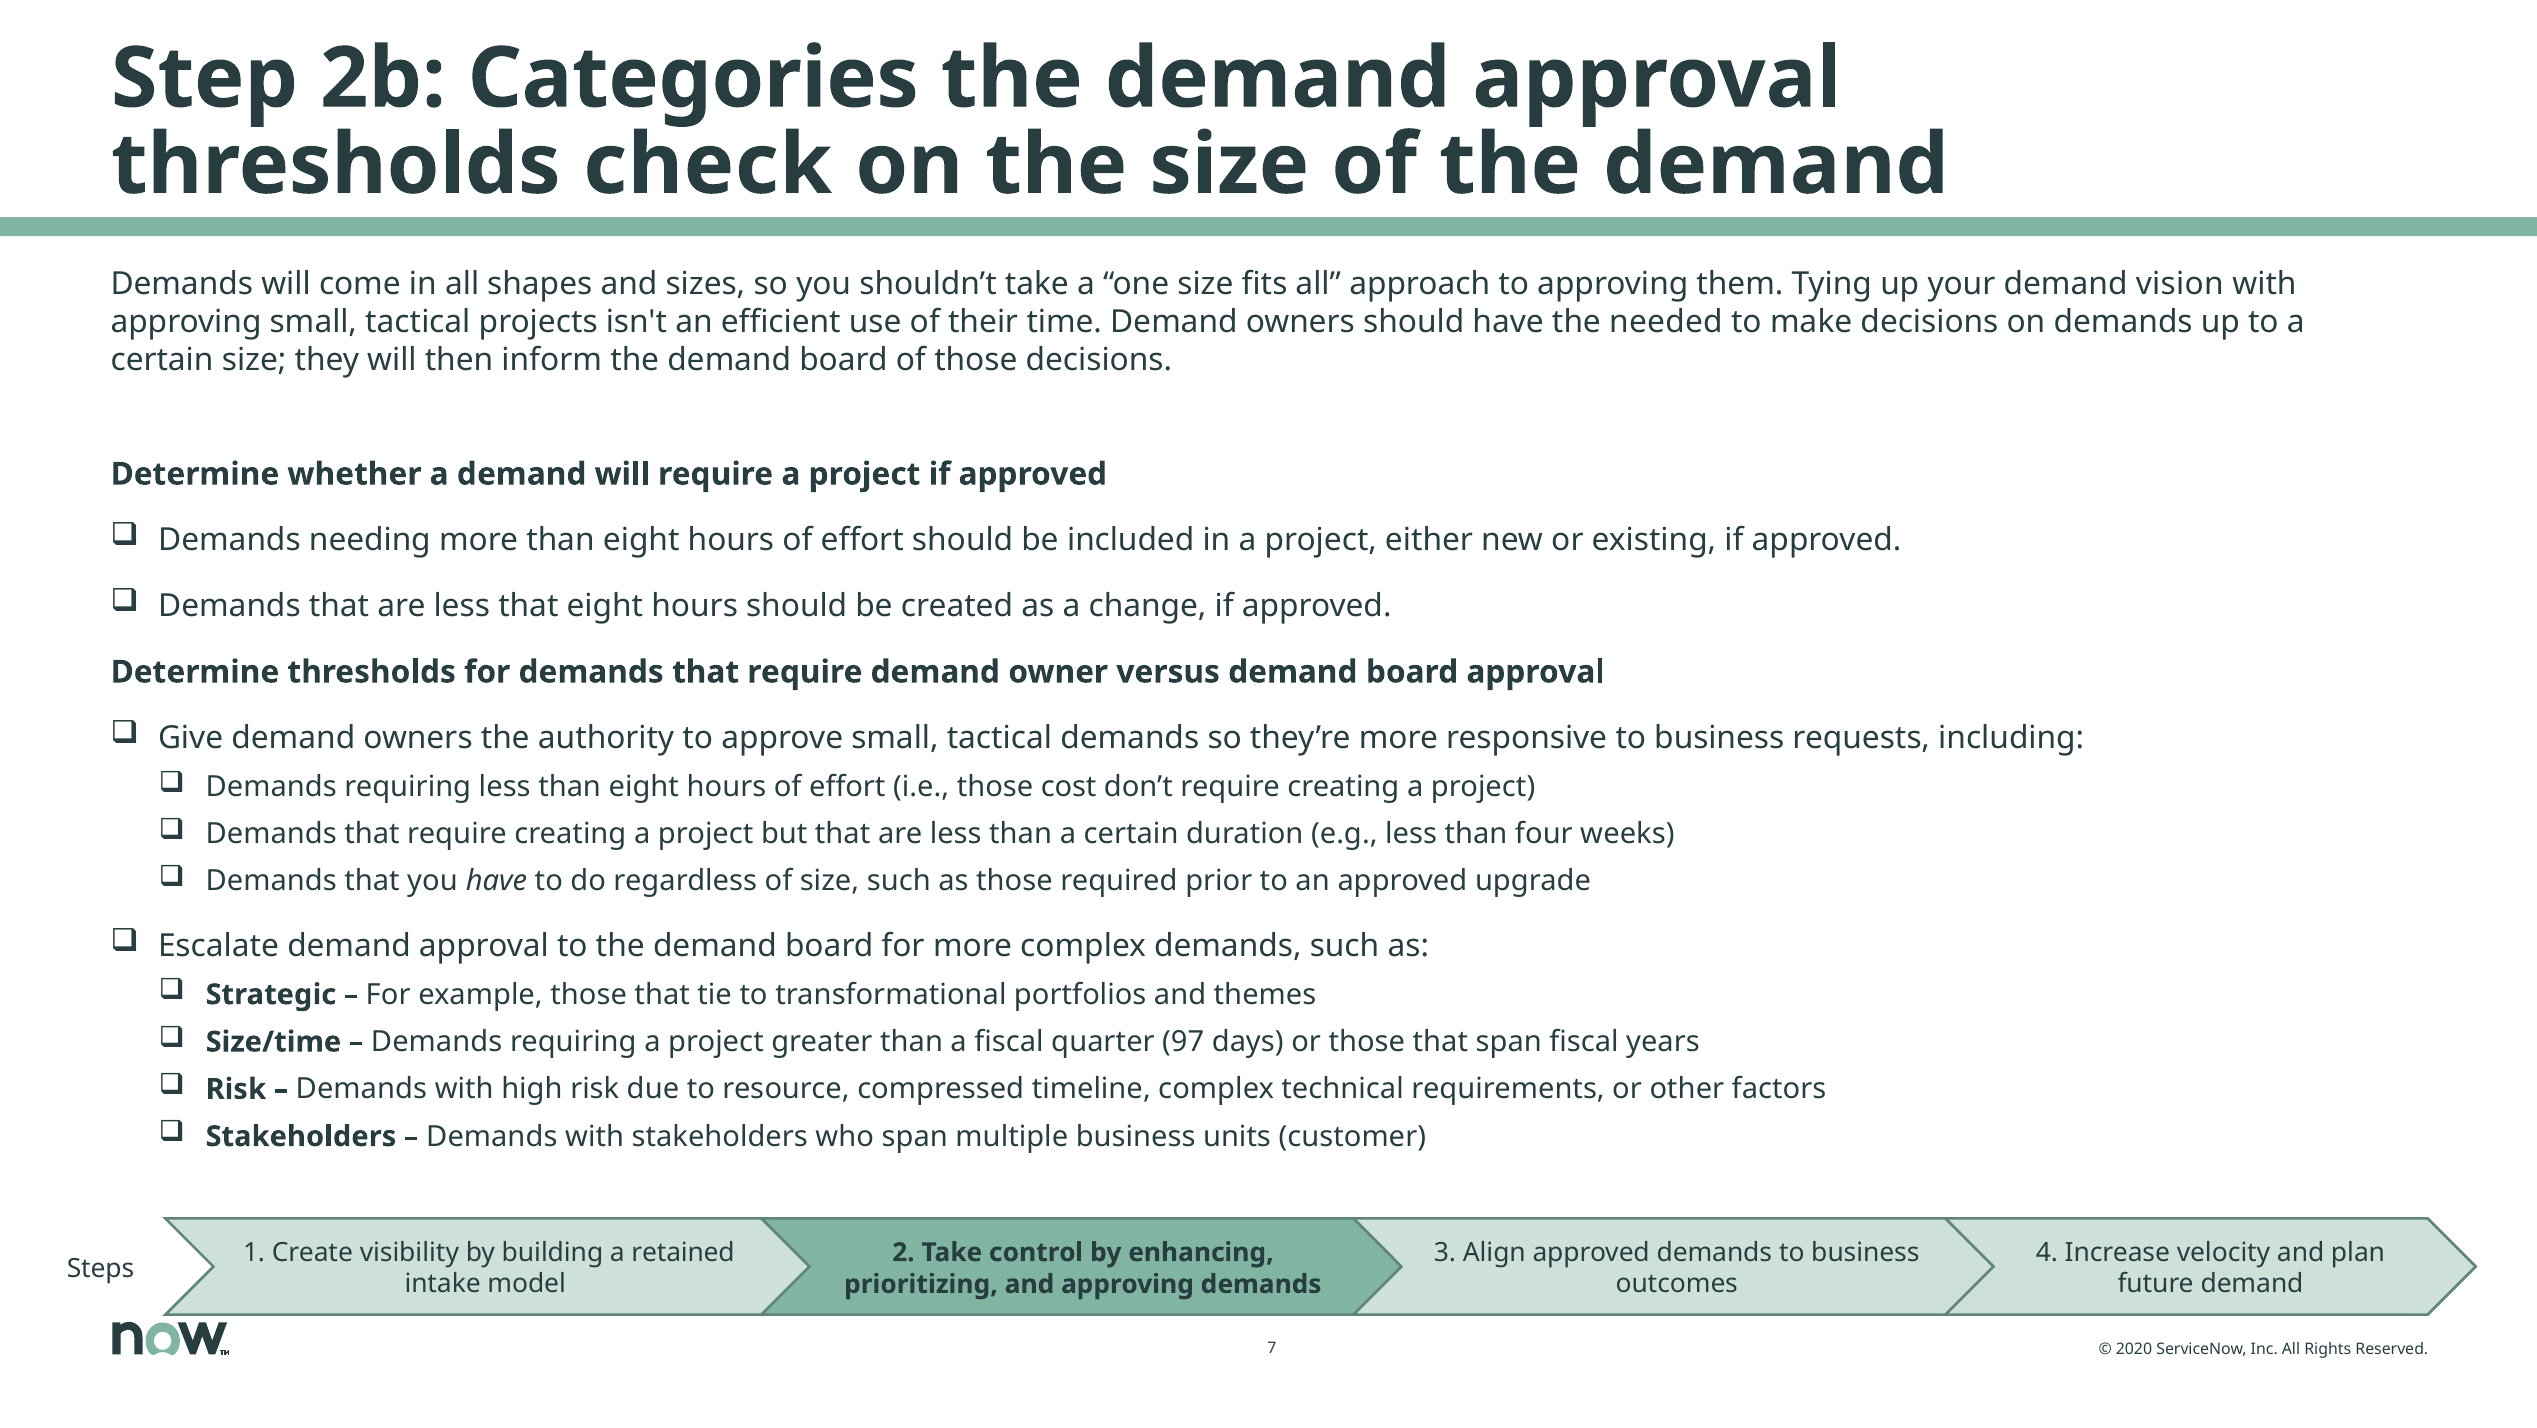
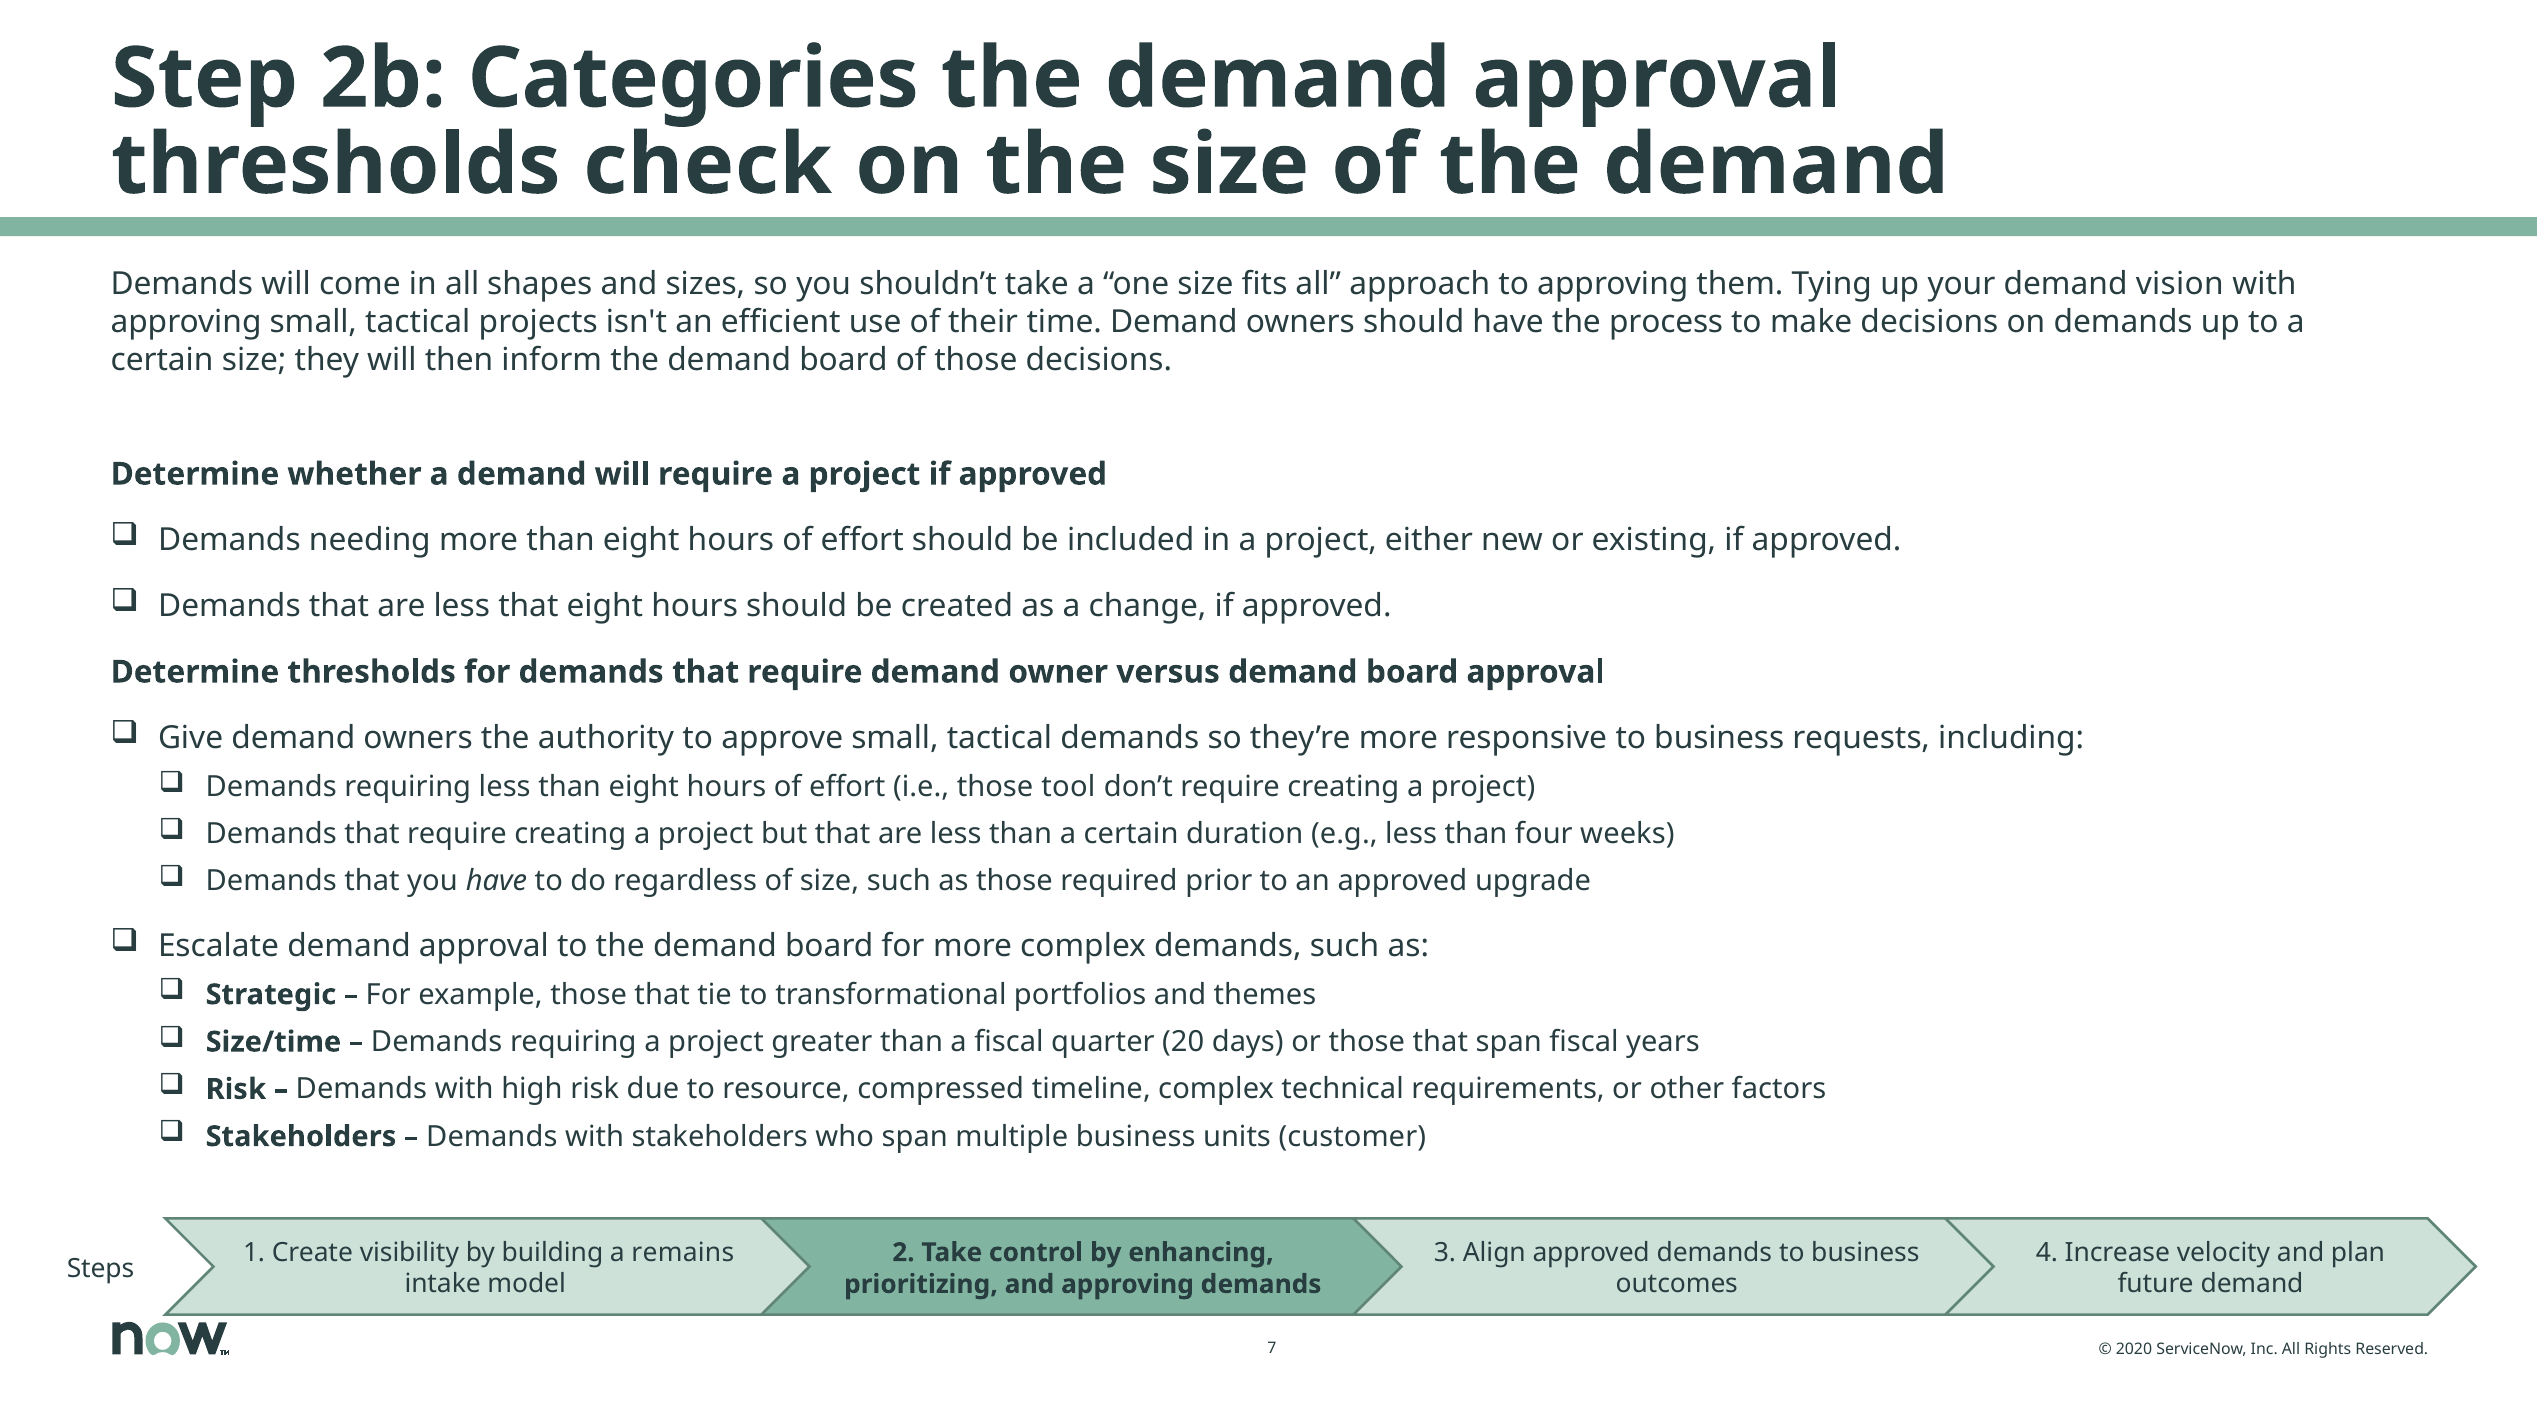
needed: needed -> process
cost: cost -> tool
97: 97 -> 20
retained: retained -> remains
